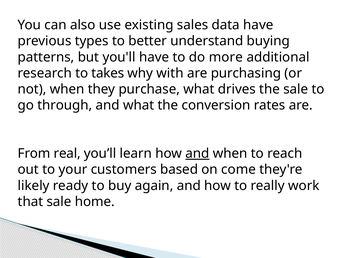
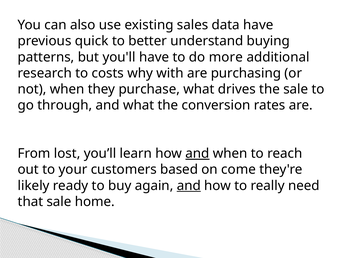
types: types -> quick
takes: takes -> costs
real: real -> lost
and at (189, 186) underline: none -> present
work: work -> need
